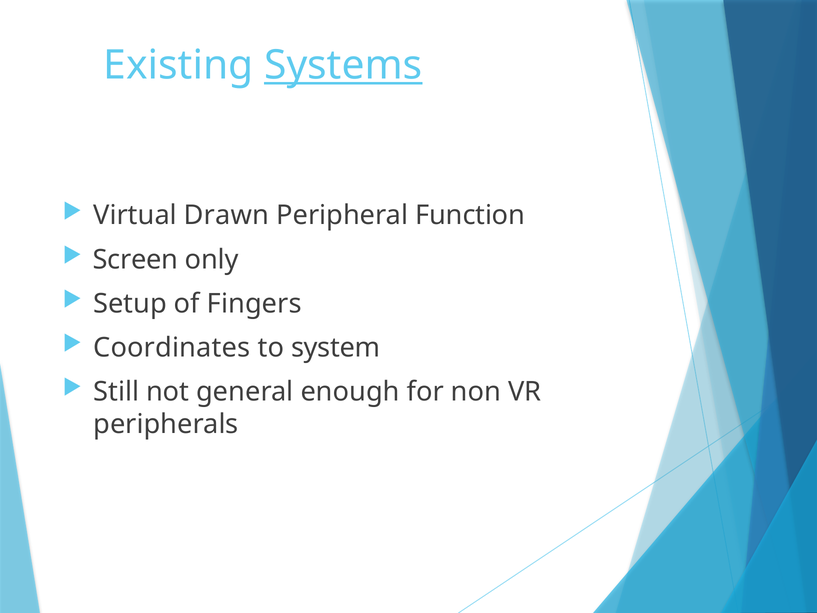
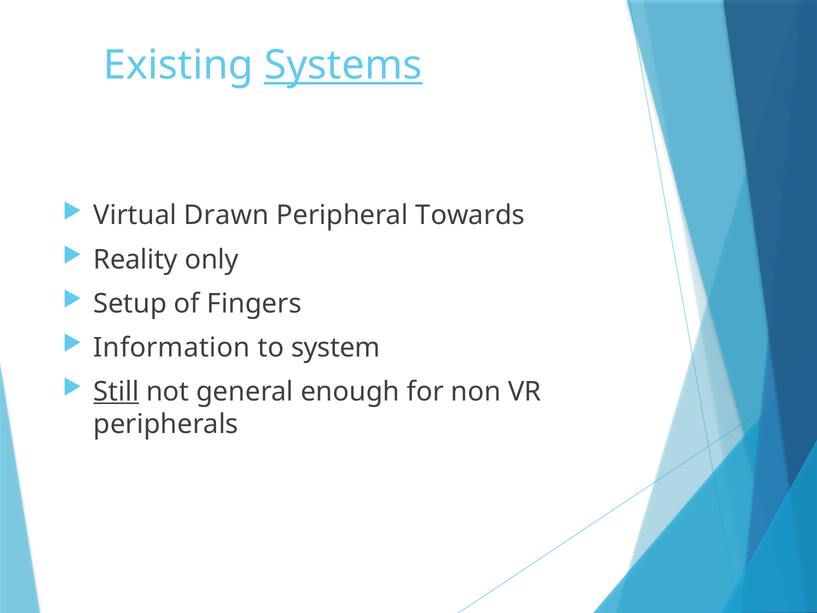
Function: Function -> Towards
Screen: Screen -> Reality
Coordinates: Coordinates -> Information
Still underline: none -> present
